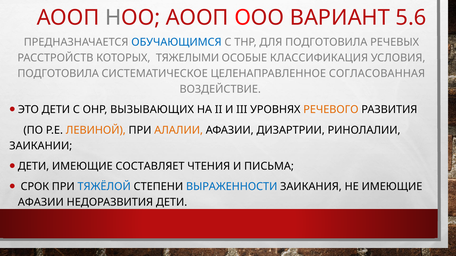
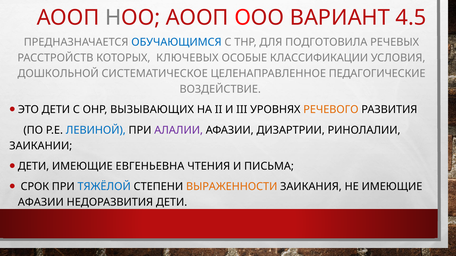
5.6: 5.6 -> 4.5
ТЯЖЕЛЫМИ: ТЯЖЕЛЫМИ -> КЛЮЧЕВЫХ
КЛАССИФИКАЦИЯ: КЛАССИФИКАЦИЯ -> КЛАССИФИКАЦИИ
ПОДГОТОВИЛА at (58, 74): ПОДГОТОВИЛА -> ДОШКОЛЬНОЙ
СОГЛАСОВАННАЯ: СОГЛАСОВАННАЯ -> ПЕДАГОГИЧЕСКИЕ
ЛЕВИНОЙ colour: orange -> blue
АЛАЛИИ colour: orange -> purple
СОСТАВЛЯЕТ: СОСТАВЛЯЕТ -> ЕВГЕНЬЕВНА
ВЫРАЖЕННОСТИ colour: blue -> orange
